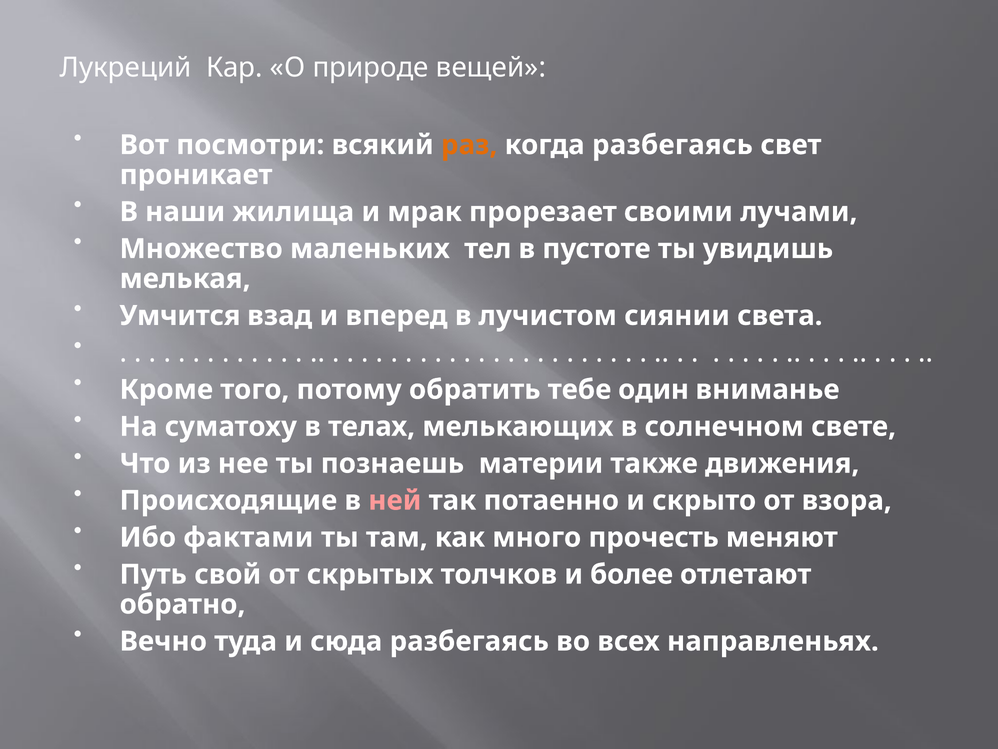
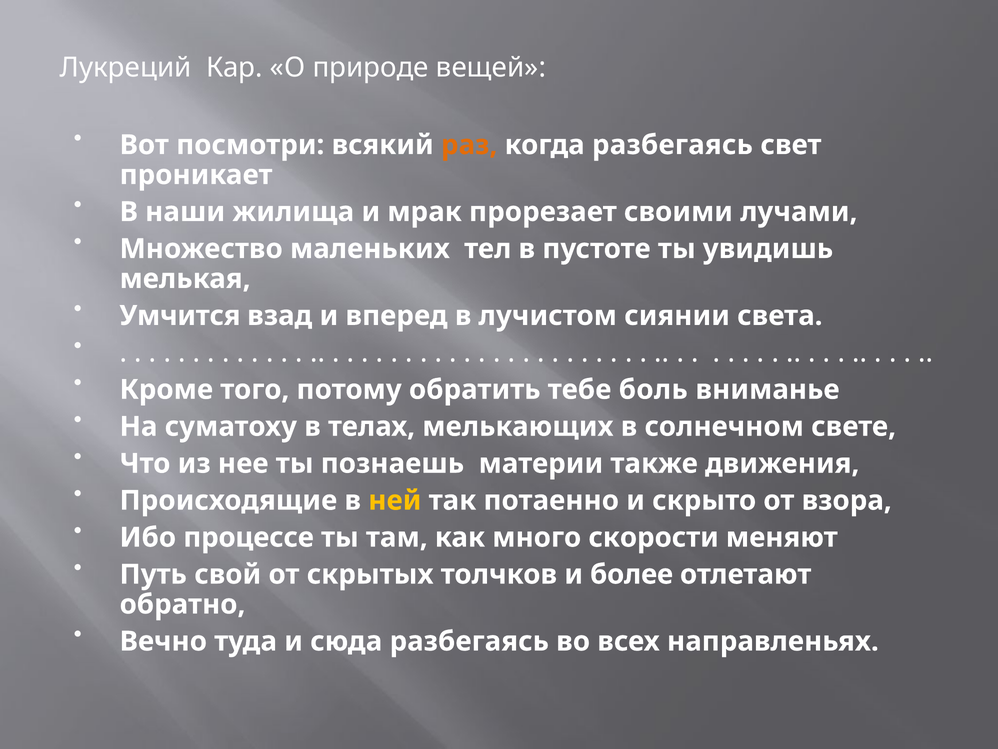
один: один -> боль
ней colour: pink -> yellow
фактами: фактами -> процессе
прочесть: прочесть -> скорости
